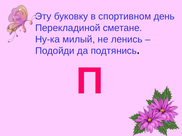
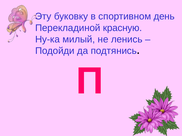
сметане: сметане -> красную
